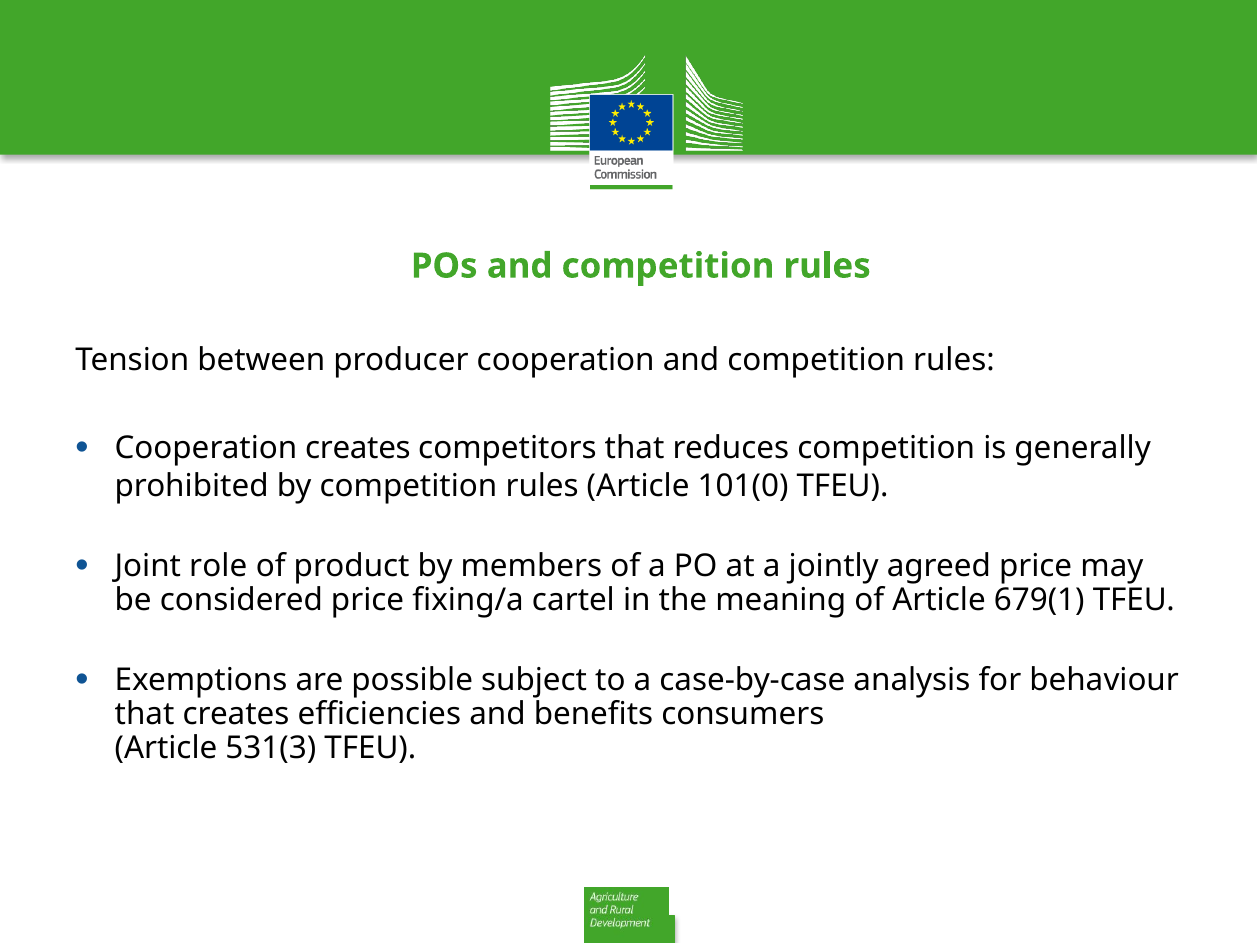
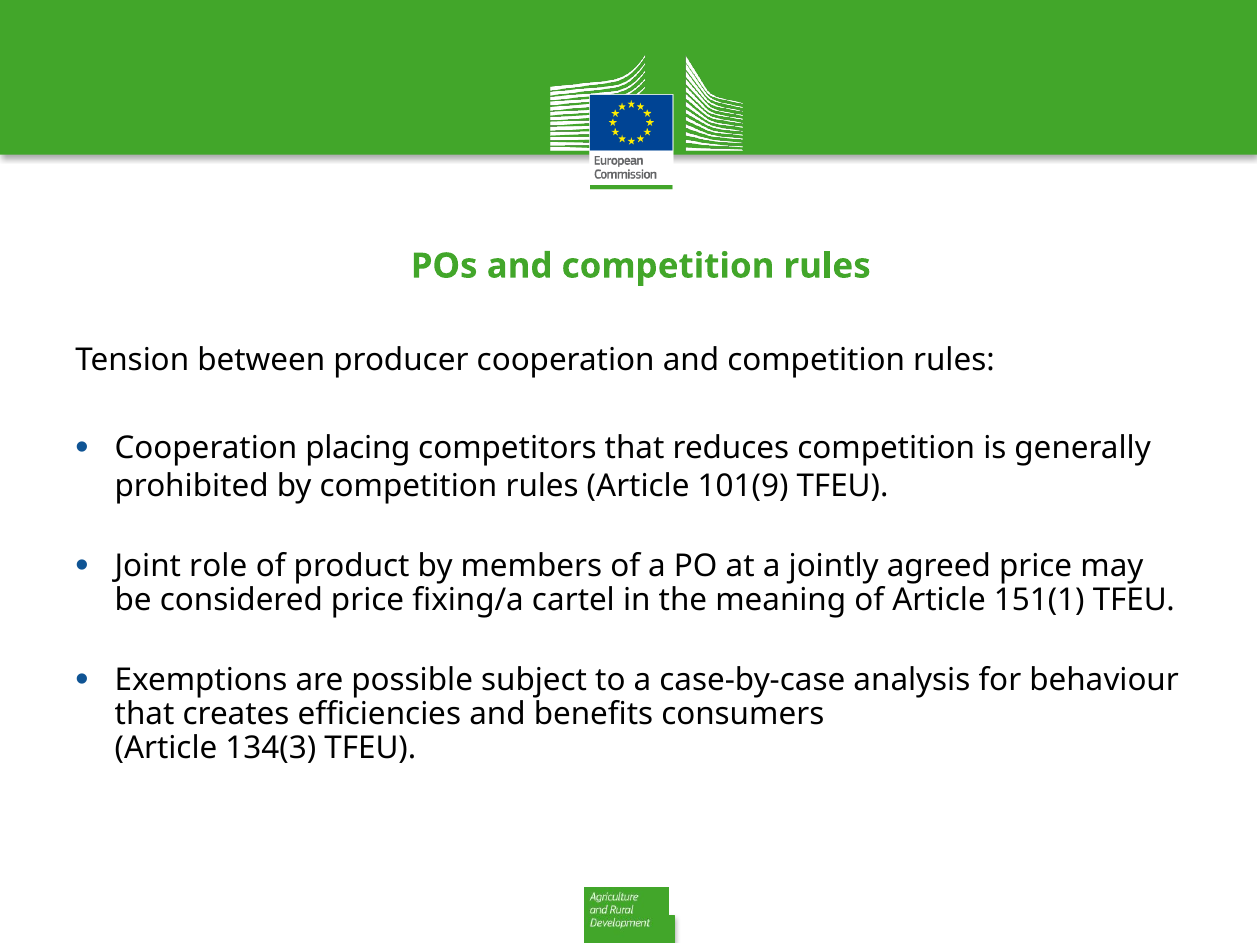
Cooperation creates: creates -> placing
101(0: 101(0 -> 101(9
679(1: 679(1 -> 151(1
531(3: 531(3 -> 134(3
